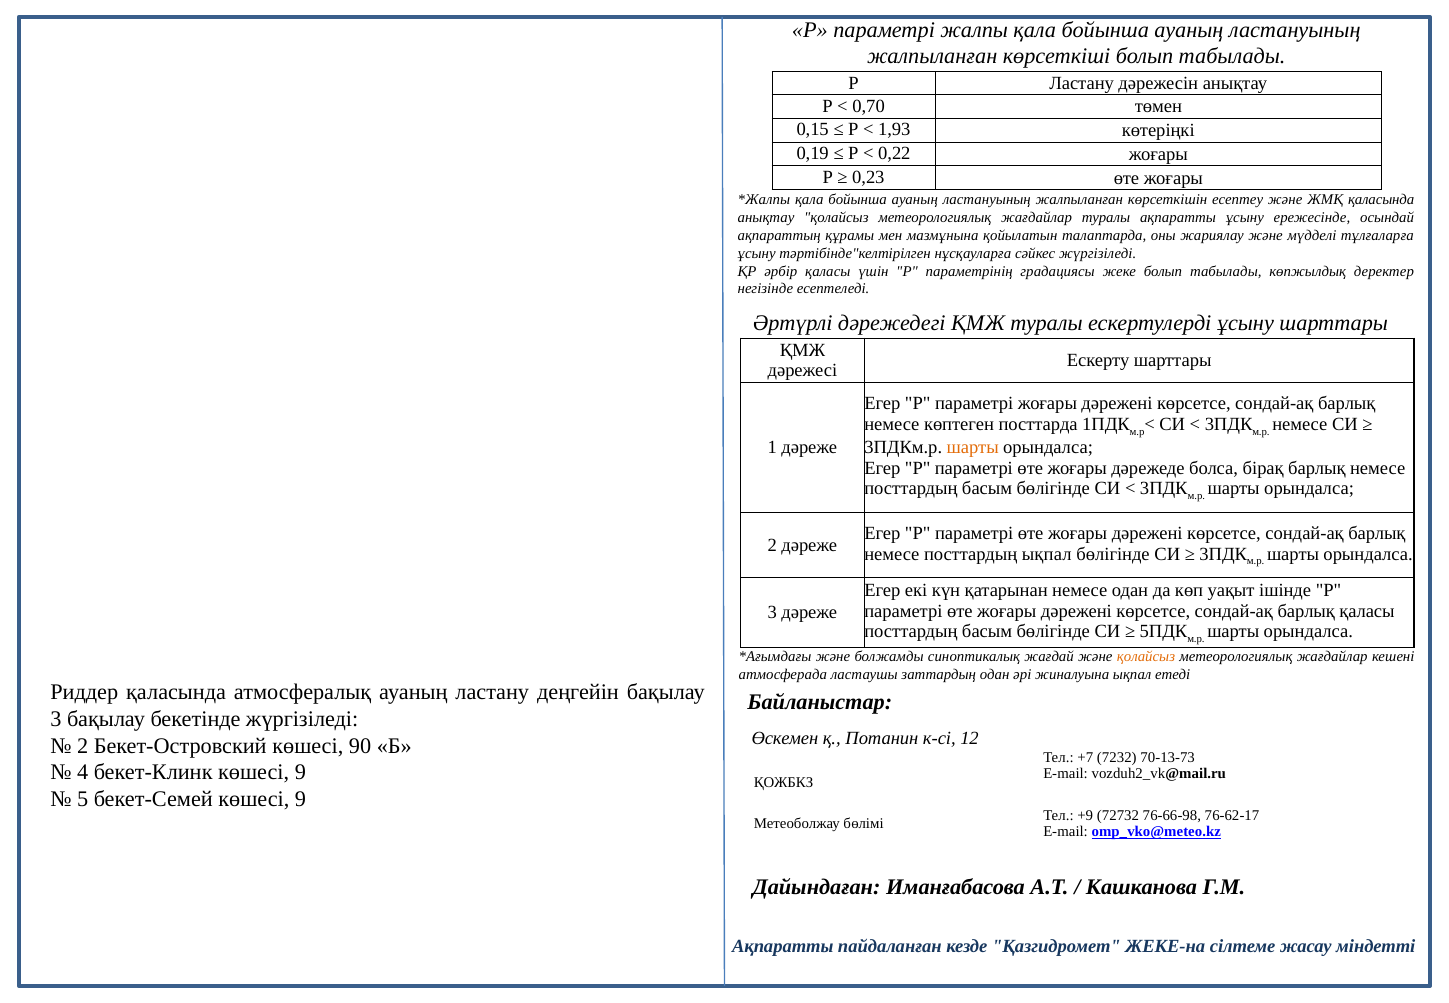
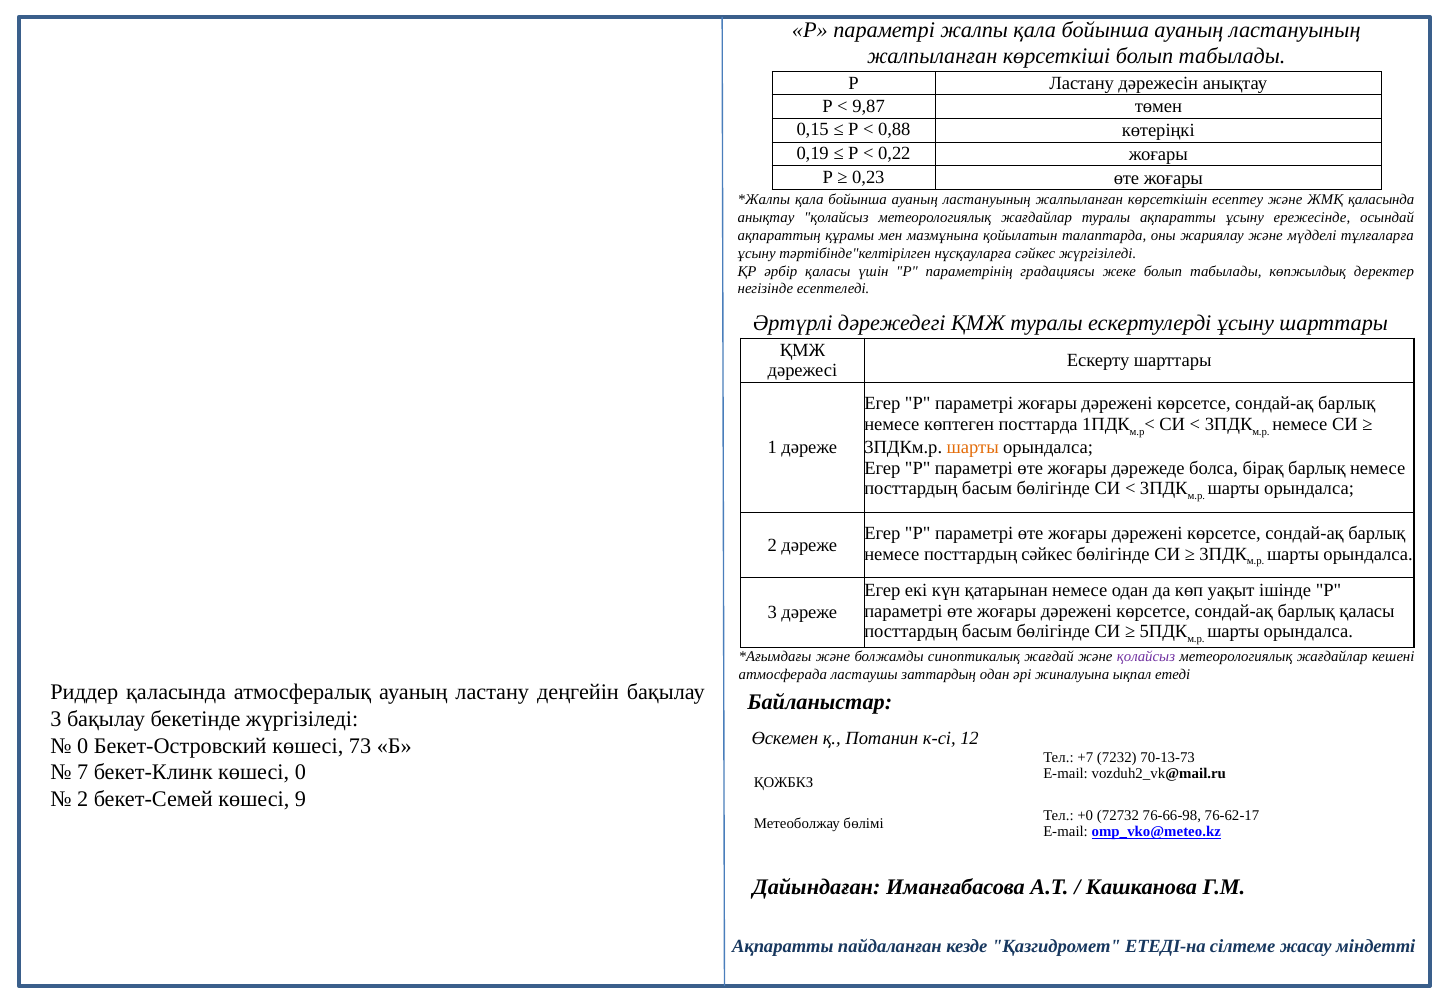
0,70: 0,70 -> 9,87
1,93: 1,93 -> 0,88
посттардың ықпал: ықпал -> сәйкес
қолайсыз at (1146, 656) colour: orange -> purple
2 at (83, 746): 2 -> 0
90: 90 -> 73
4: 4 -> 7
бекет-Клинк көшесі 9: 9 -> 0
5 at (83, 799): 5 -> 2
+9: +9 -> +0
ЖЕКЕ-на: ЖЕКЕ-на -> ЕТЕДІ-на
